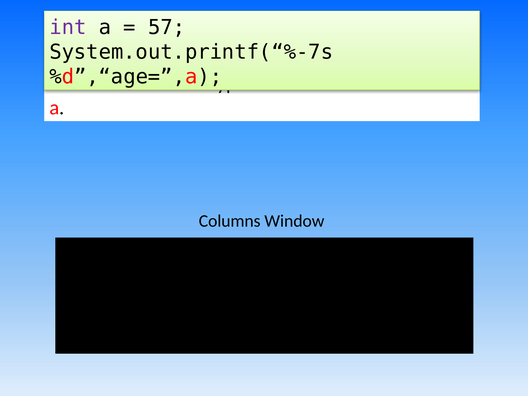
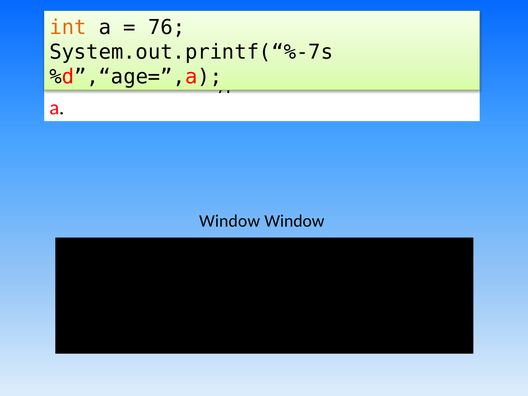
int at (68, 27) colour: purple -> orange
57: 57 -> 76
Columns at (230, 221): Columns -> Window
